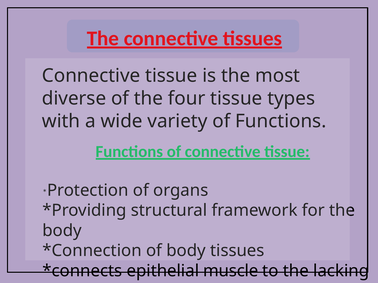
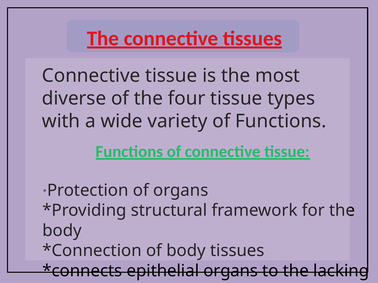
epithelial muscle: muscle -> organs
